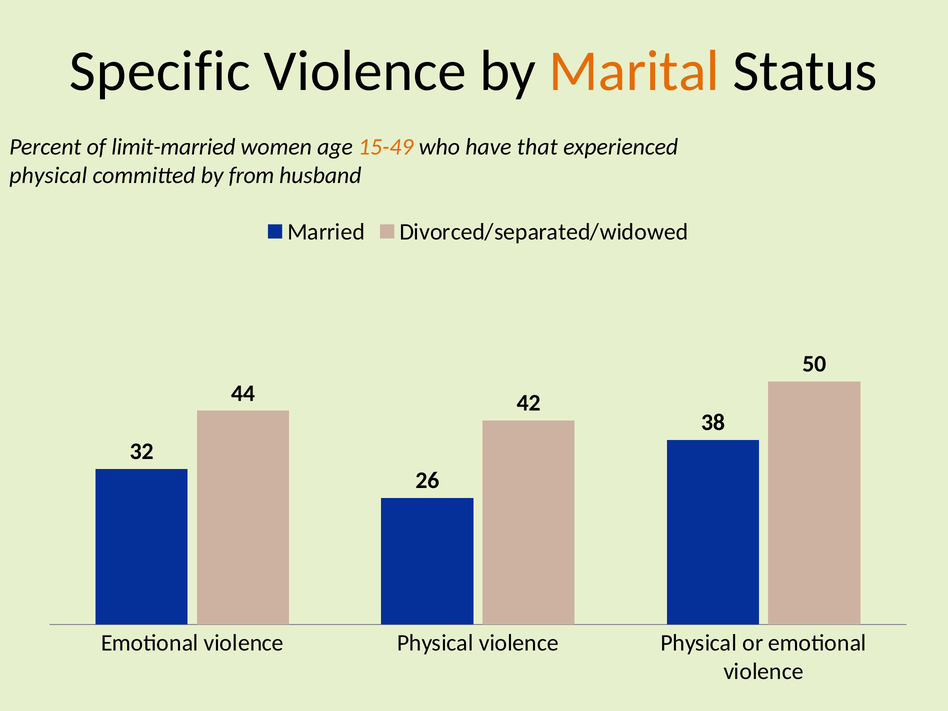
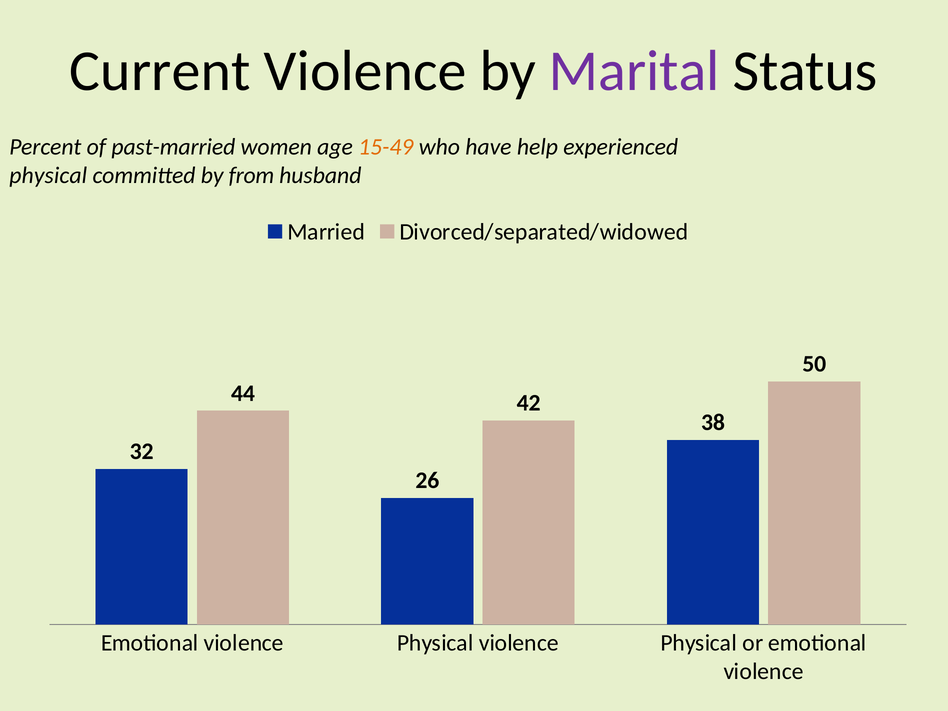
Specific: Specific -> Current
Marital colour: orange -> purple
limit-married: limit-married -> past-married
that: that -> help
